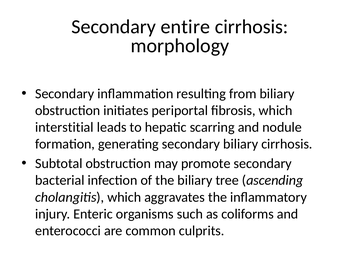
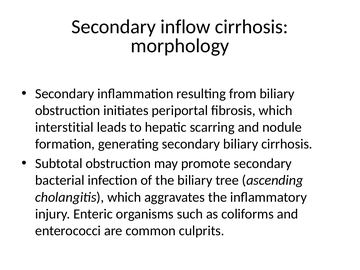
entire: entire -> inflow
